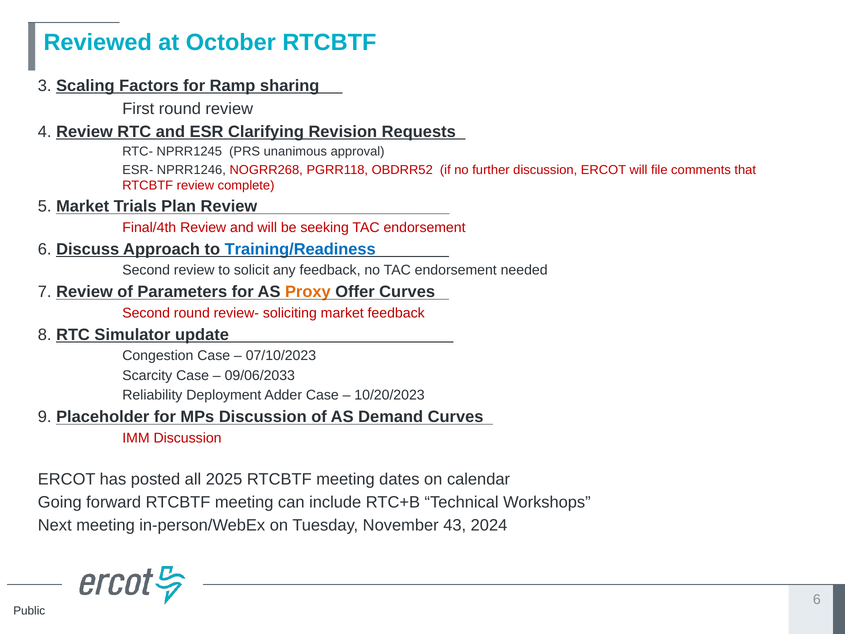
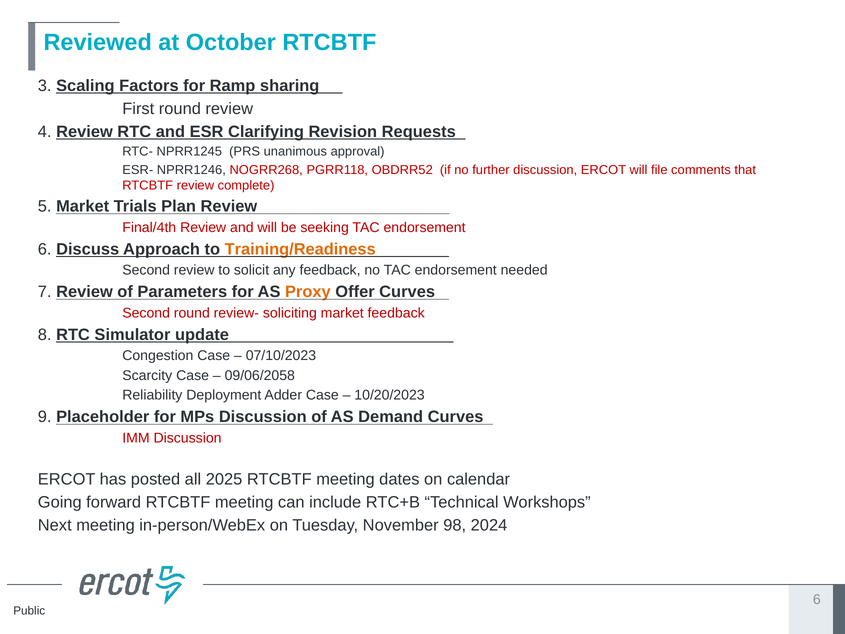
Training/Readiness colour: blue -> orange
09/06/2033: 09/06/2033 -> 09/06/2058
43: 43 -> 98
